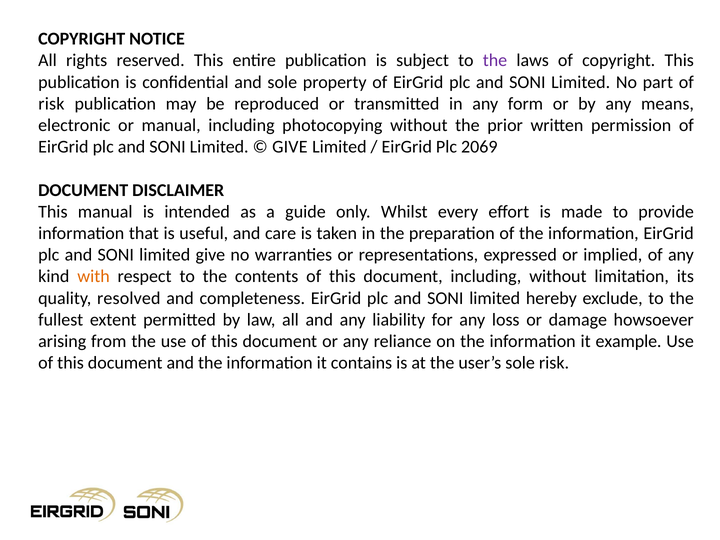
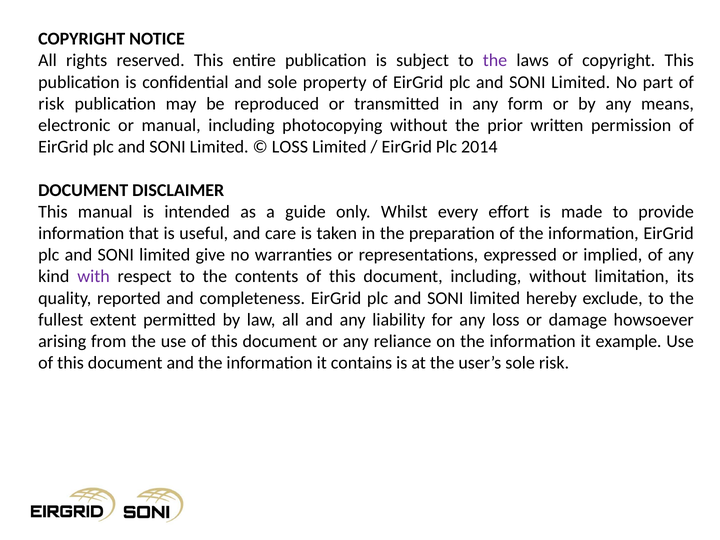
GIVE at (290, 147): GIVE -> LOSS
2069: 2069 -> 2014
with colour: orange -> purple
resolved: resolved -> reported
